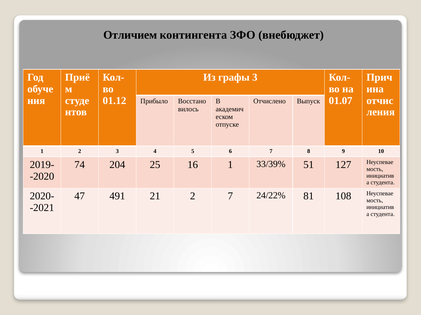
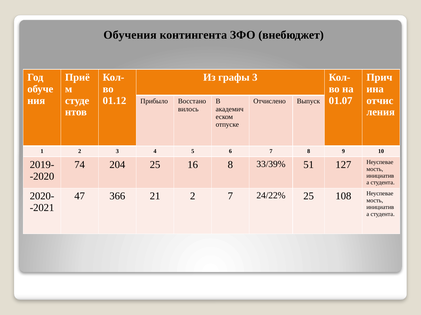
Отличием: Отличием -> Обучения
16 1: 1 -> 8
491: 491 -> 366
24/22% 81: 81 -> 25
